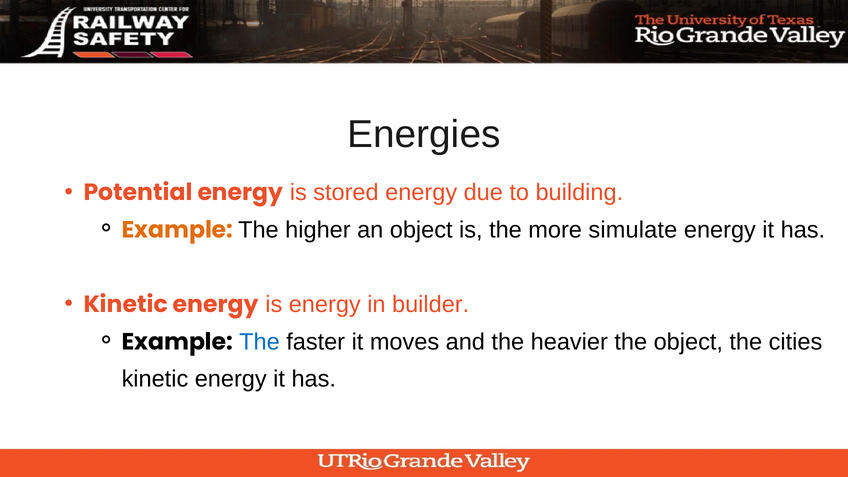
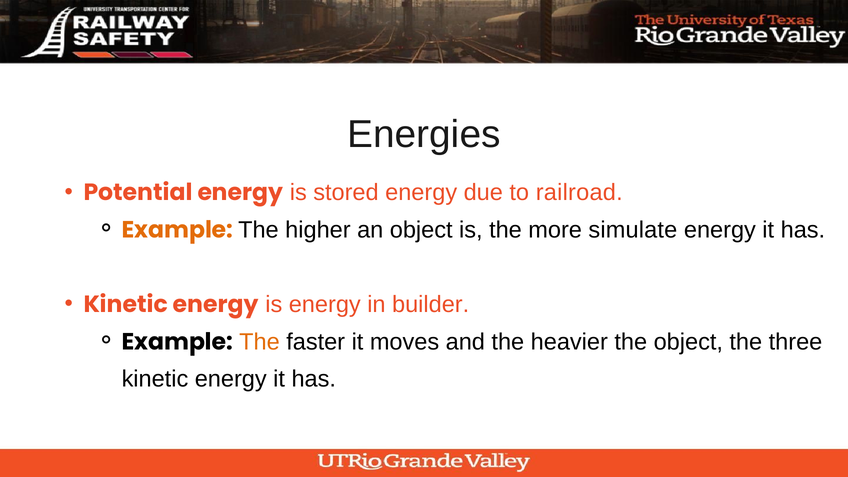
building: building -> railroad
The at (260, 342) colour: blue -> orange
cities: cities -> three
